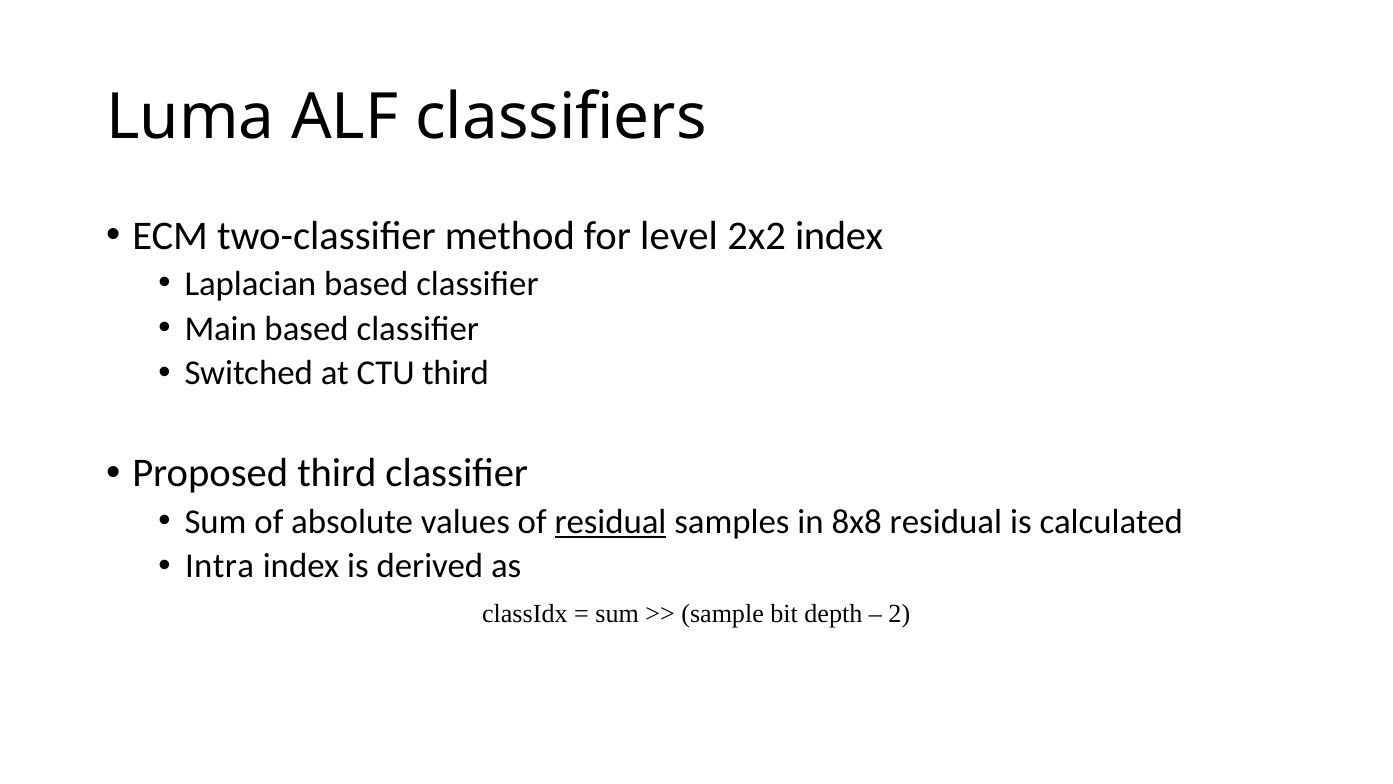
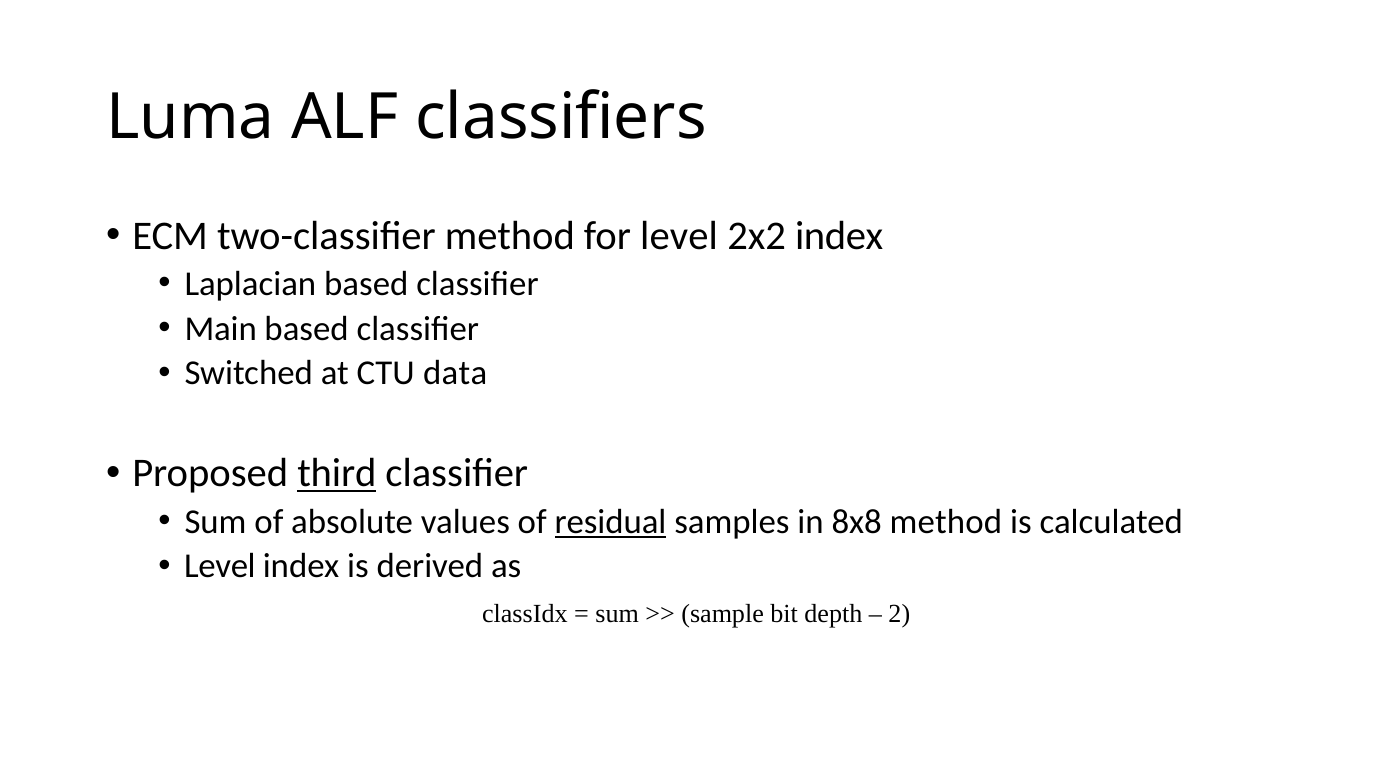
CTU third: third -> data
third at (337, 473) underline: none -> present
8x8 residual: residual -> method
Intra at (220, 566): Intra -> Level
